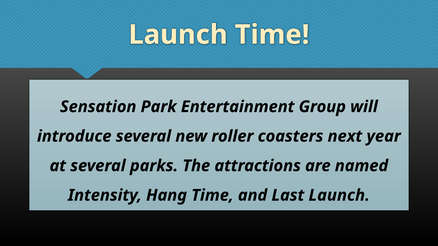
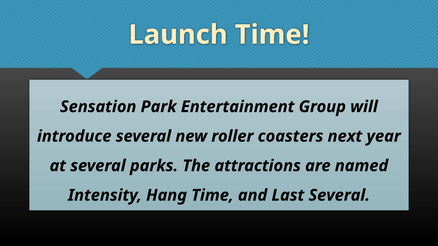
Last Launch: Launch -> Several
